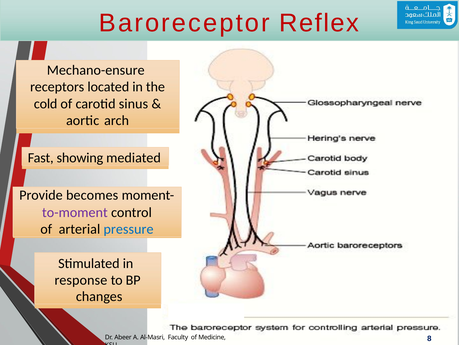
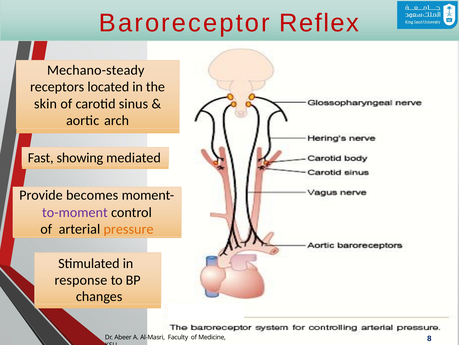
Mechano-ensure: Mechano-ensure -> Mechano-steady
cold: cold -> skin
pressure colour: blue -> orange
